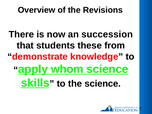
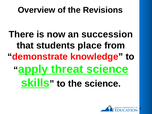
these: these -> place
whom: whom -> threat
